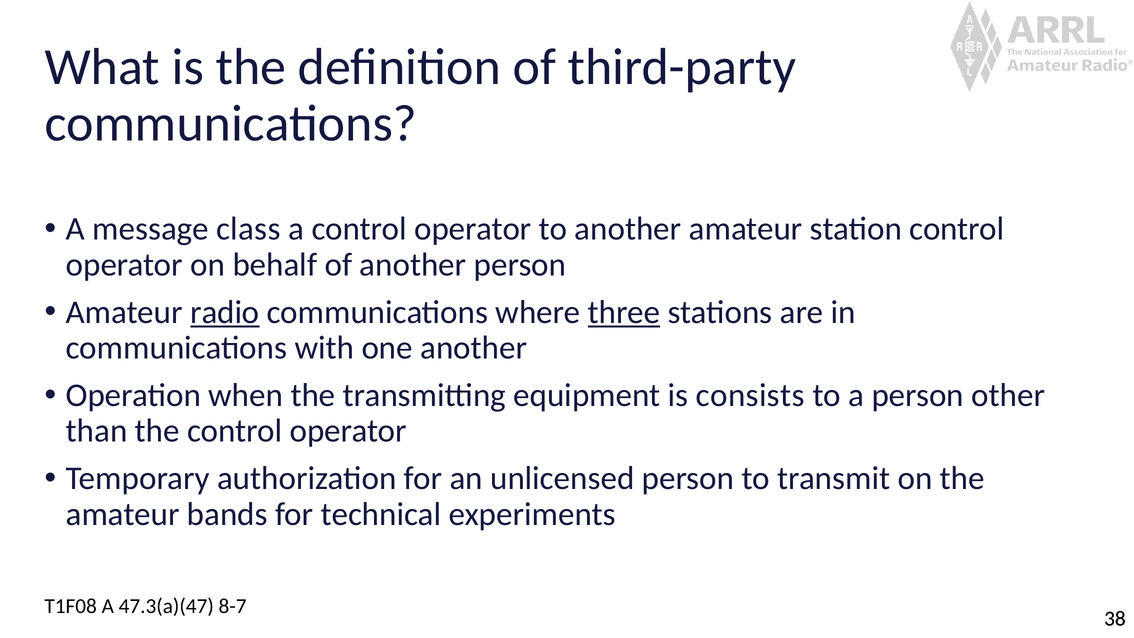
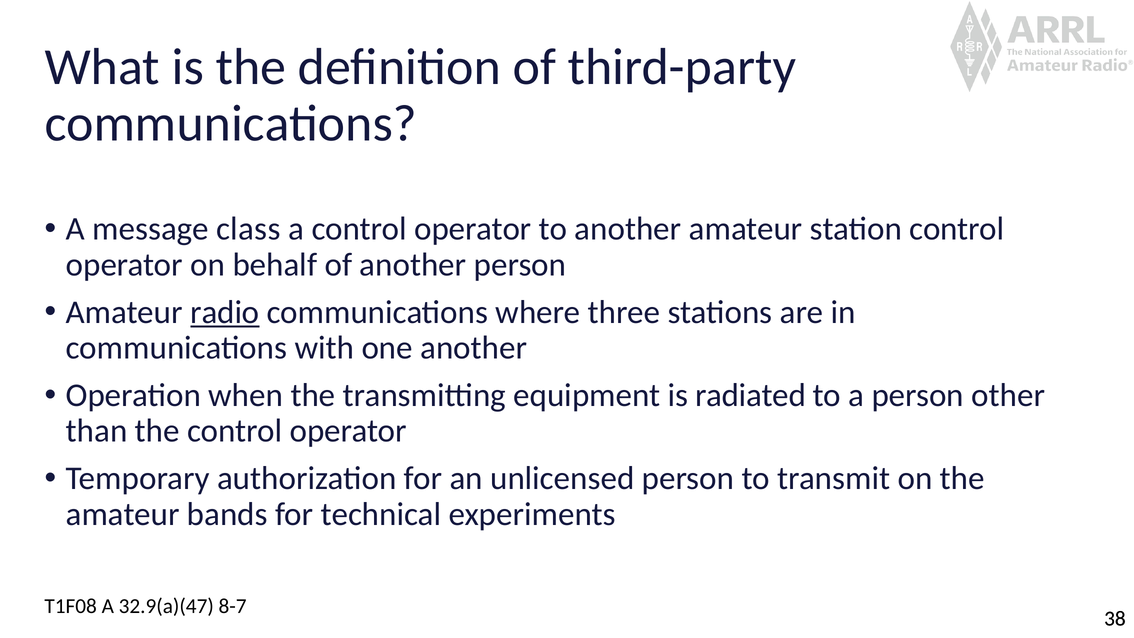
three underline: present -> none
consists: consists -> radiated
47.3(a)(47: 47.3(a)(47 -> 32.9(a)(47
